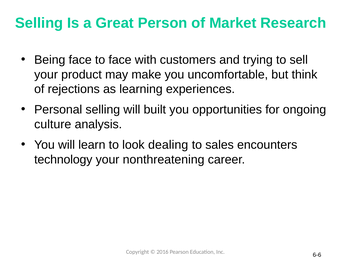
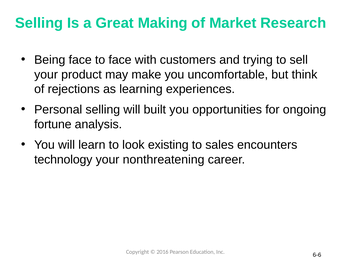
Person: Person -> Making
culture: culture -> fortune
dealing: dealing -> existing
